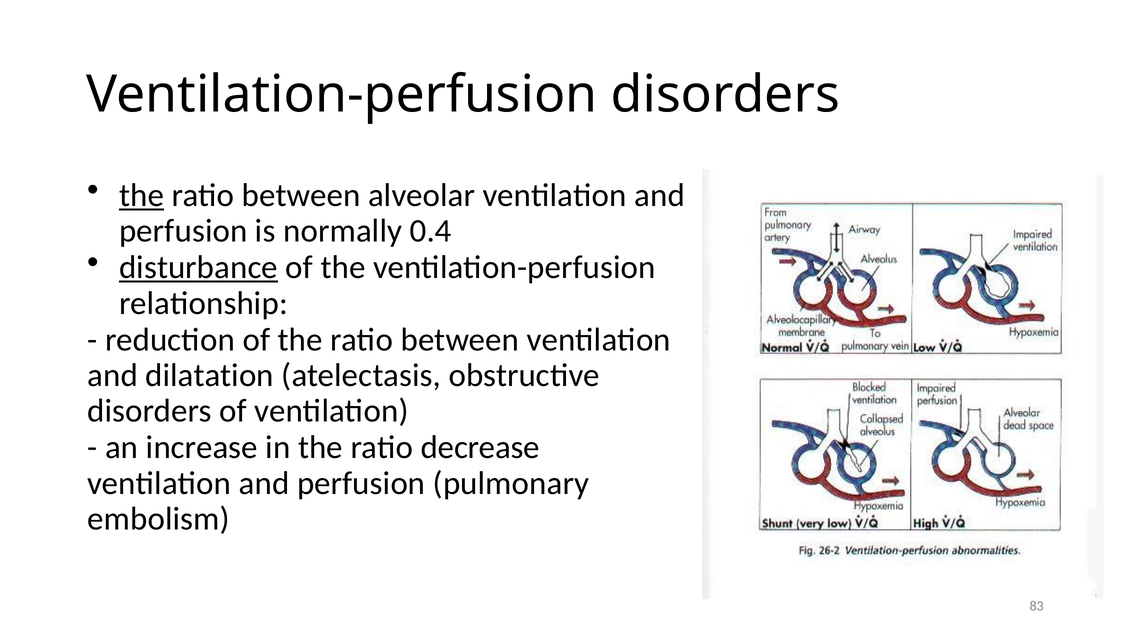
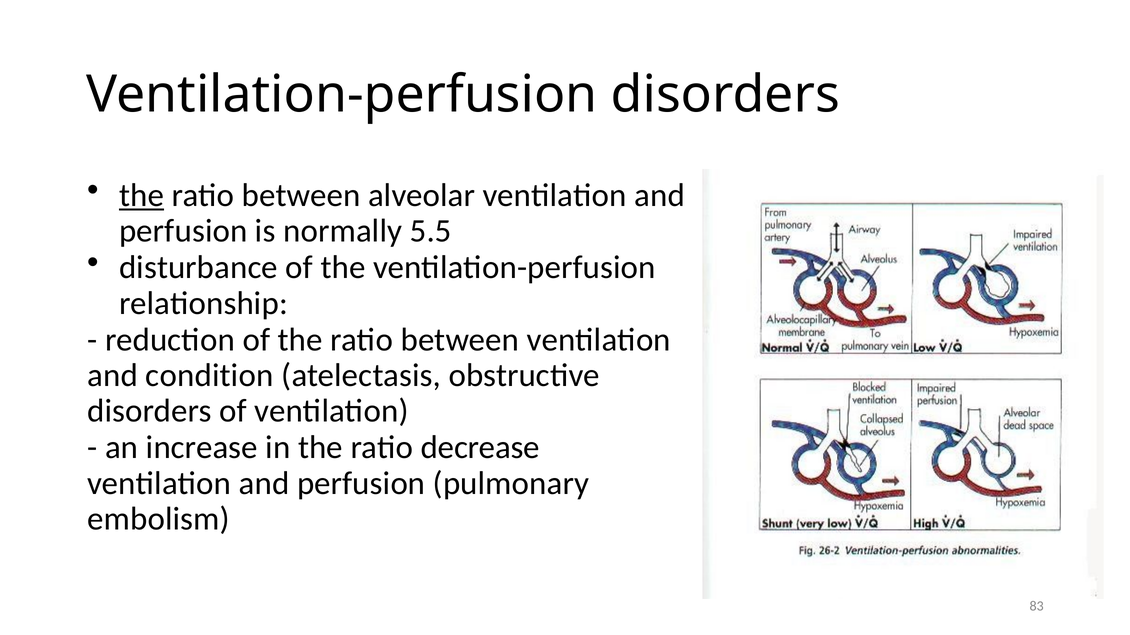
0.4: 0.4 -> 5.5
disturbance underline: present -> none
dilatation: dilatation -> condition
